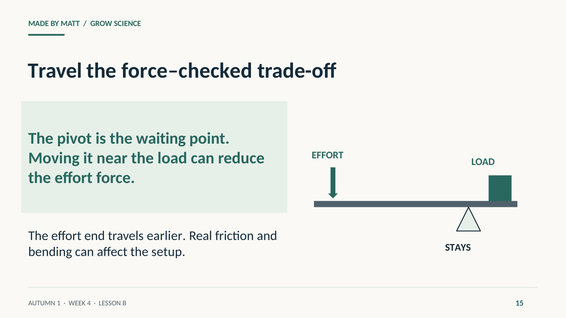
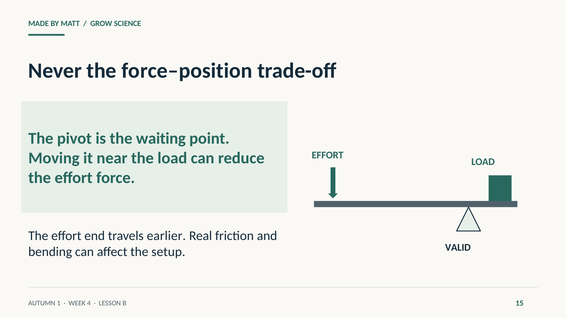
Travel: Travel -> Never
force–checked: force–checked -> force–position
STAYS: STAYS -> VALID
